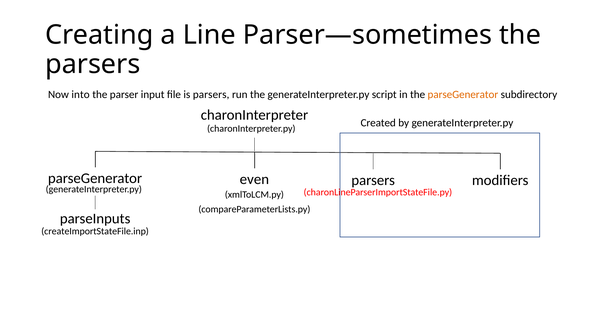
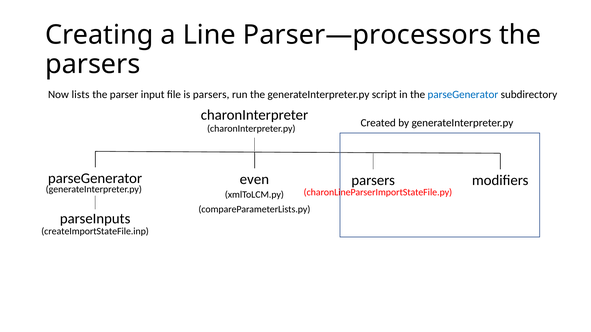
Parser—sometimes: Parser—sometimes -> Parser—processors
into: into -> lists
parseGenerator at (463, 95) colour: orange -> blue
